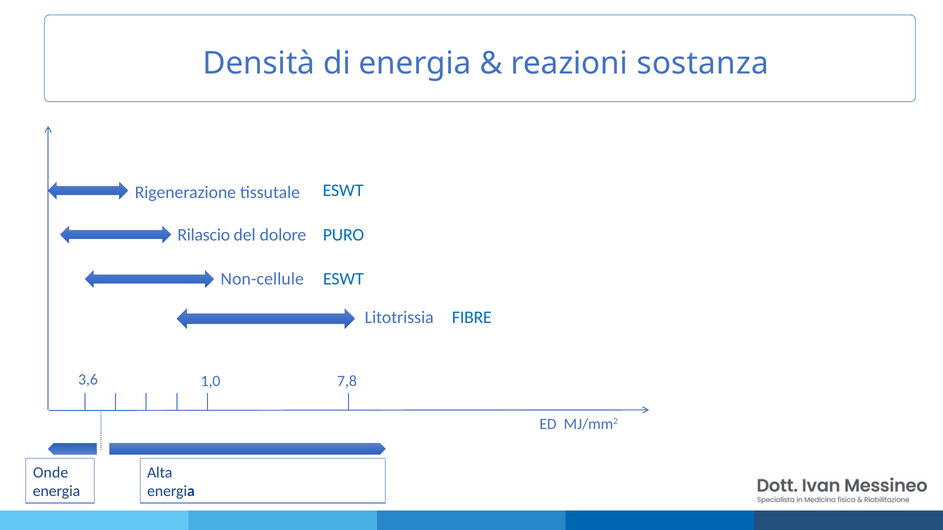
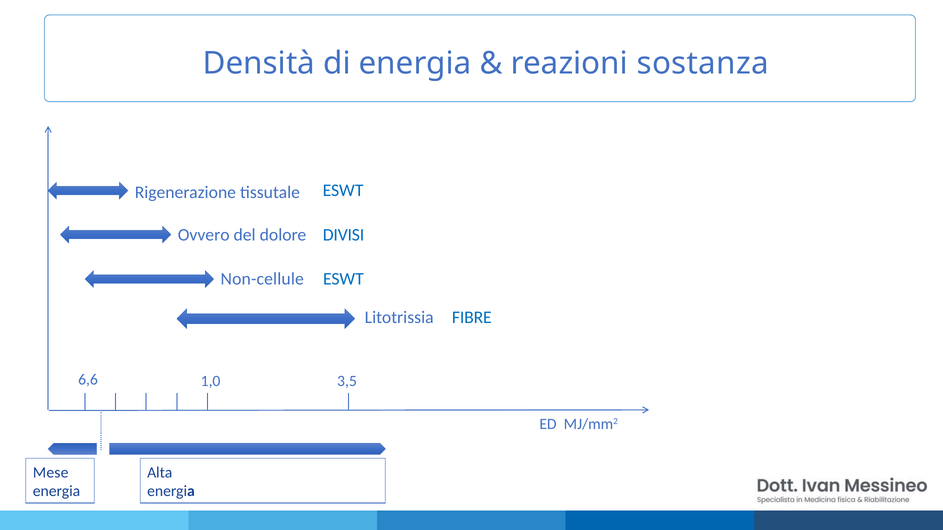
Rilascio: Rilascio -> Ovvero
PURO: PURO -> DIVISI
3,6: 3,6 -> 6,6
7,8: 7,8 -> 3,5
Onde: Onde -> Mese
